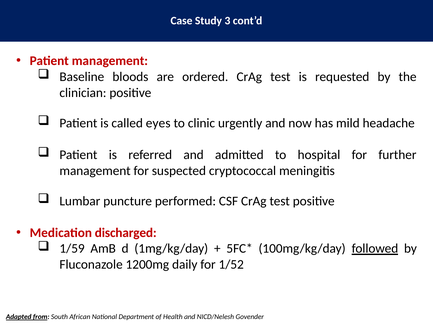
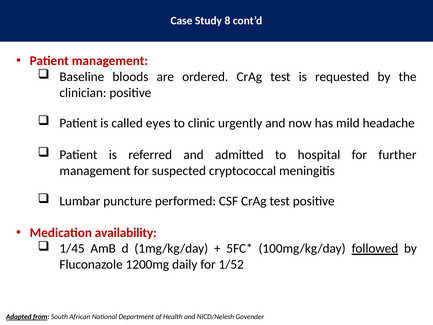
3: 3 -> 8
discharged: discharged -> availability
1/59: 1/59 -> 1/45
